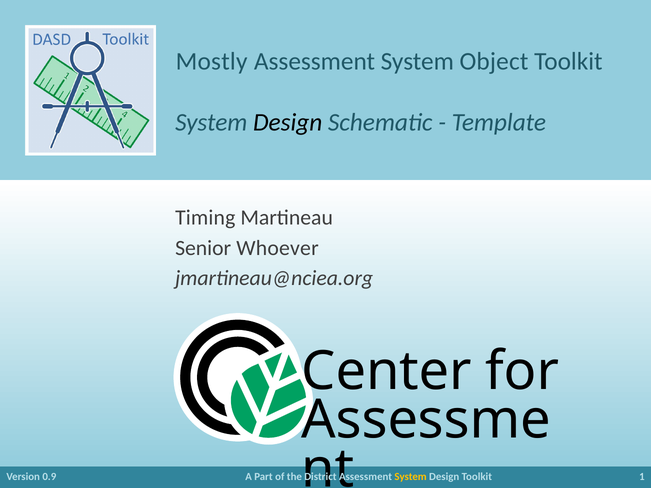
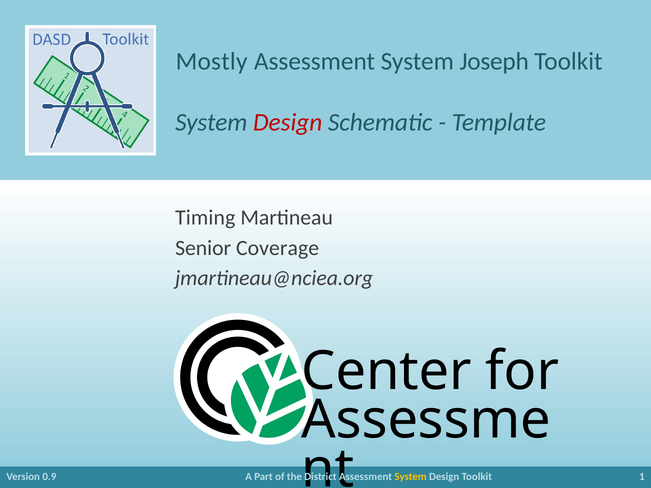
Object: Object -> Joseph
Design at (288, 122) colour: black -> red
Whoever: Whoever -> Coverage
